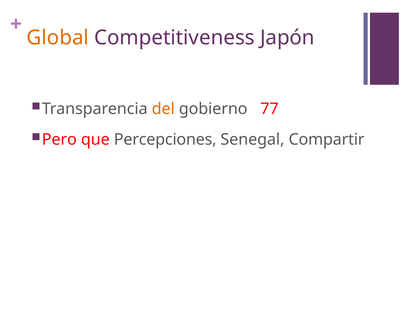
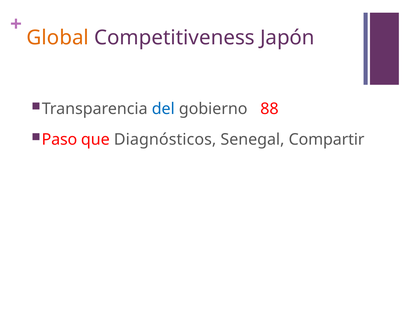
del colour: orange -> blue
77: 77 -> 88
Pero: Pero -> Paso
Percepciones: Percepciones -> Diagnósticos
